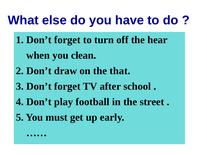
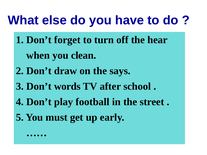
that: that -> says
3 Don’t forget: forget -> words
